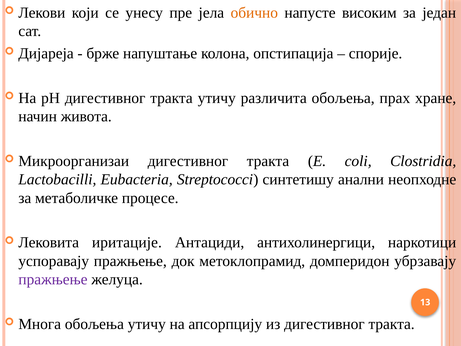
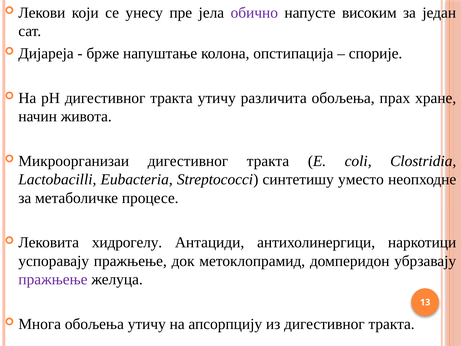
обично colour: orange -> purple
анални: анални -> уместо
иритације: иритације -> хидрогелу
